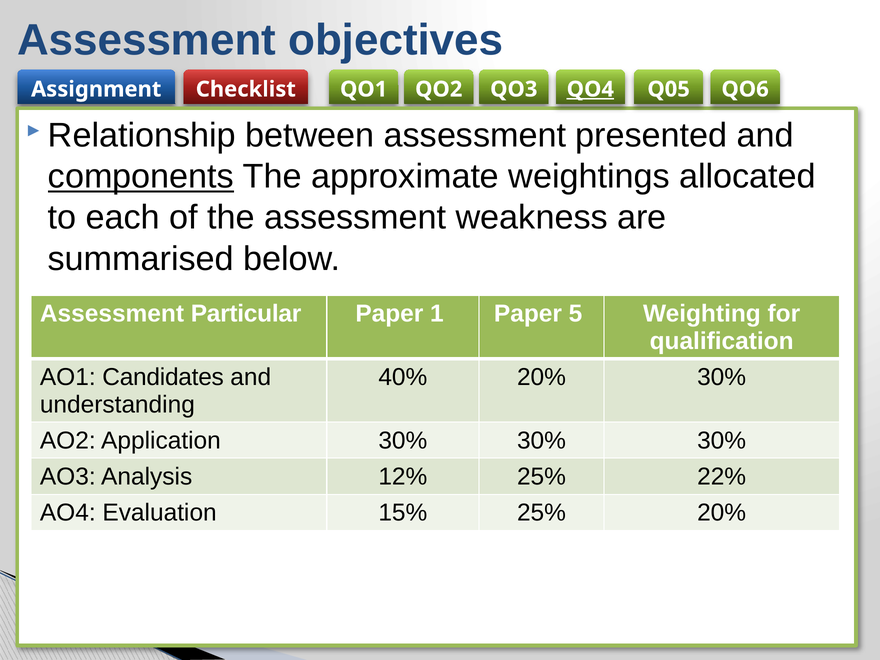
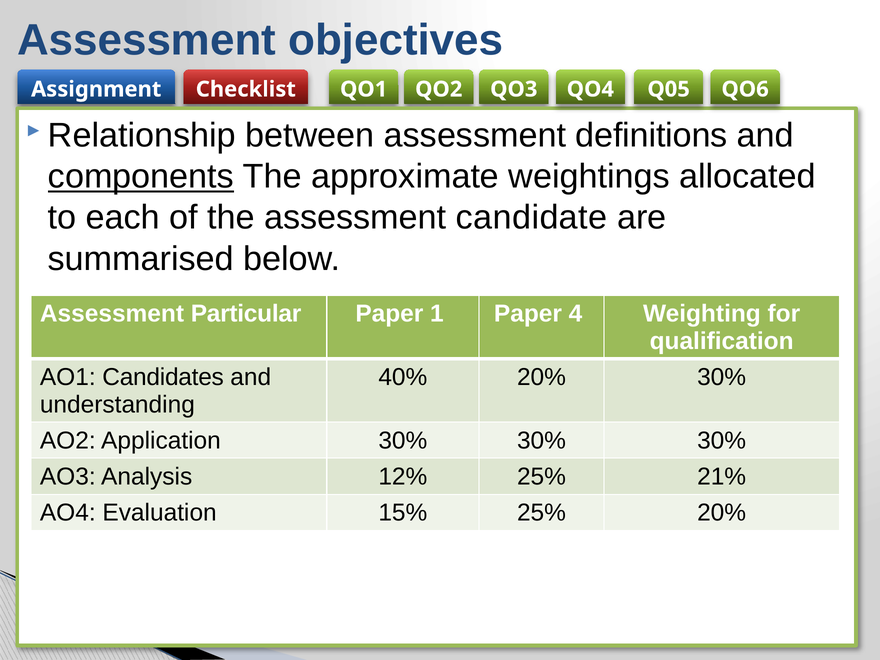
QO4 underline: present -> none
presented: presented -> definitions
weakness: weakness -> candidate
5: 5 -> 4
22%: 22% -> 21%
